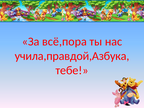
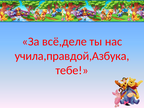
всё,пора: всё,пора -> всё,деле
